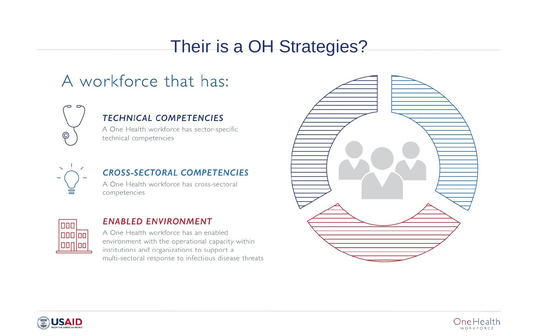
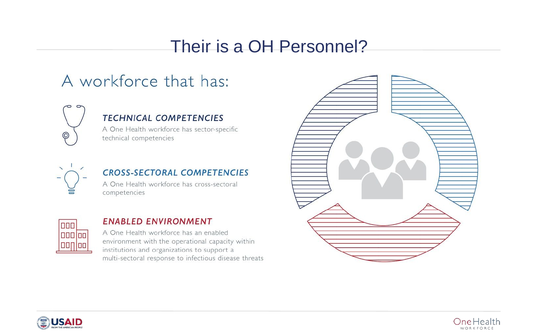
Strategies: Strategies -> Personnel
